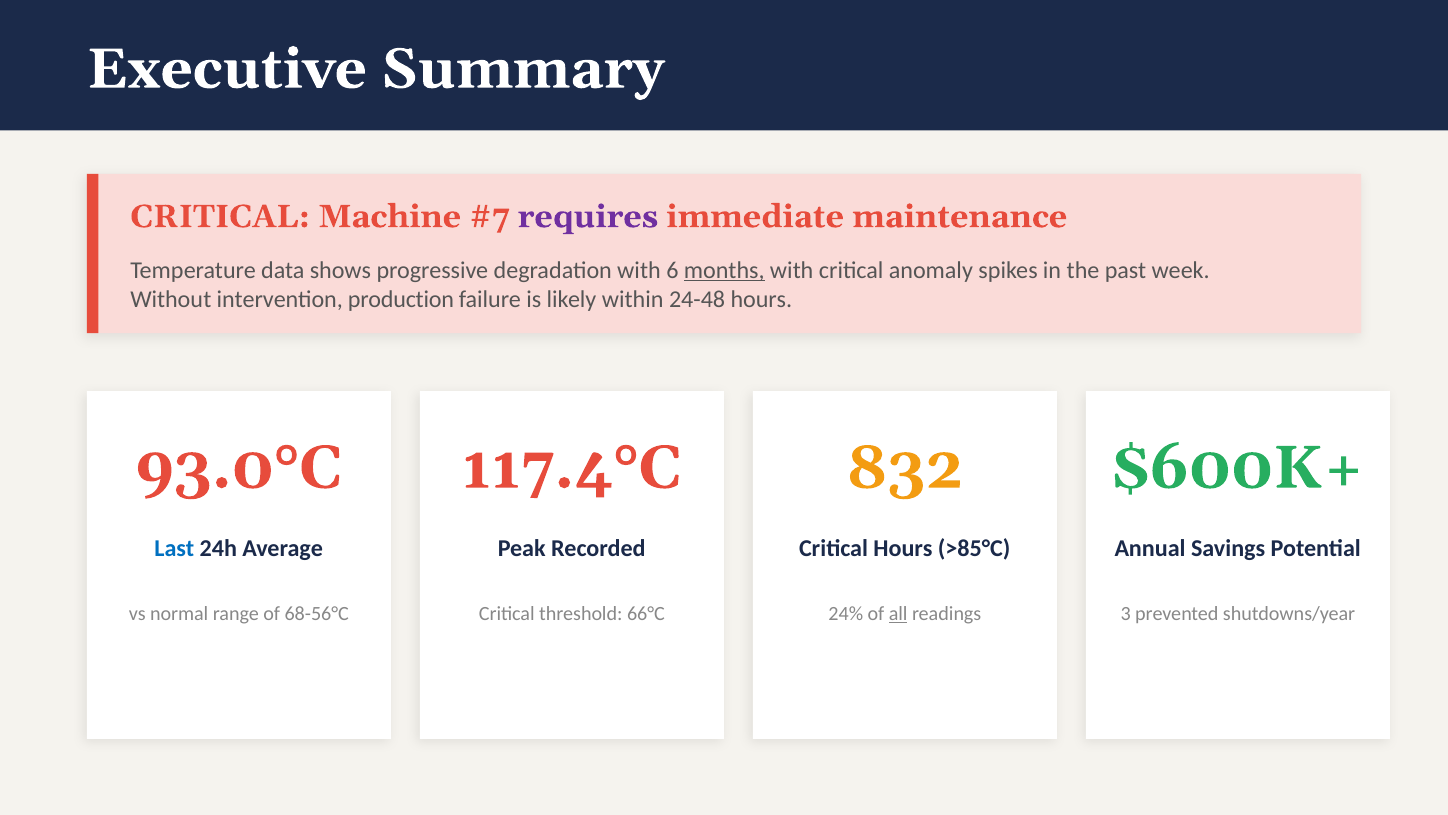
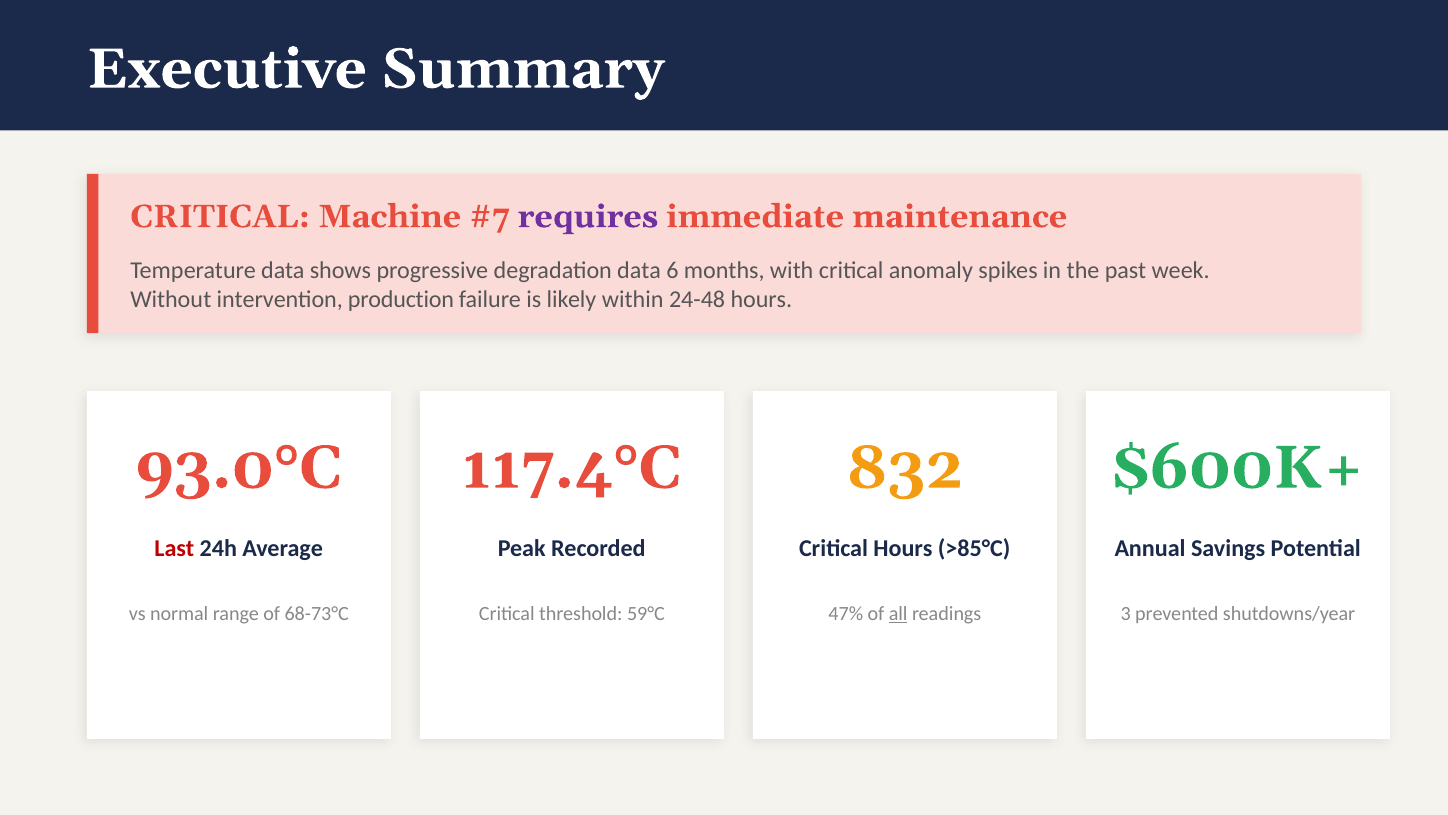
degradation with: with -> data
months underline: present -> none
Last colour: blue -> red
68-56°C: 68-56°C -> 68-73°C
66°C: 66°C -> 59°C
24%: 24% -> 47%
